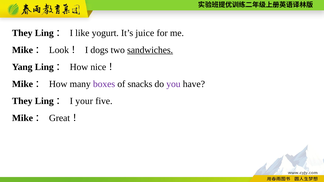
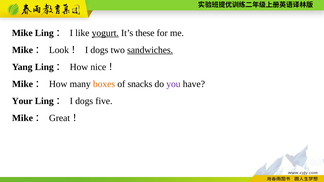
They at (22, 33): They -> Mike
yogurt underline: none -> present
juice: juice -> these
boxes colour: purple -> orange
They at (22, 101): They -> Your
your at (84, 101): your -> dogs
